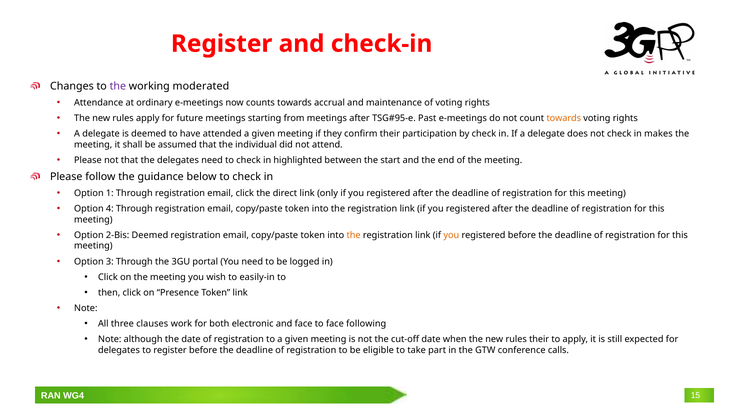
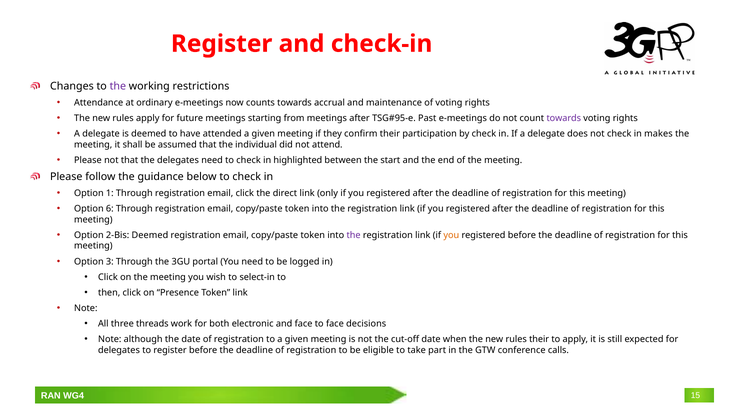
moderated: moderated -> restrictions
towards at (564, 118) colour: orange -> purple
4: 4 -> 6
the at (354, 235) colour: orange -> purple
easily-in: easily-in -> select-in
clauses: clauses -> threads
following: following -> decisions
